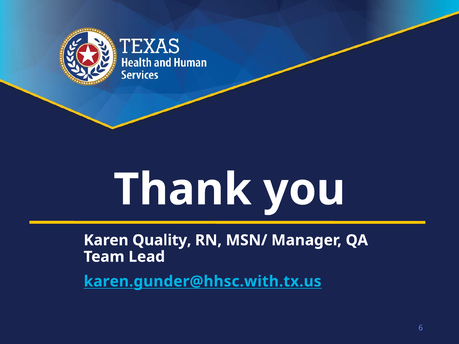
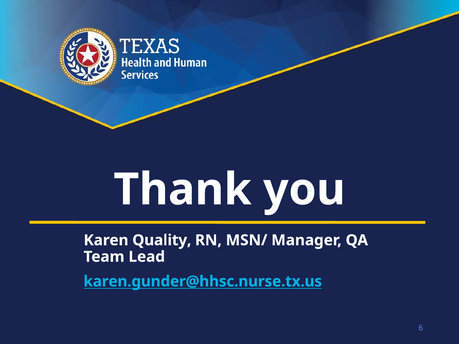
karen.gunder@hhsc.with.tx.us: karen.gunder@hhsc.with.tx.us -> karen.gunder@hhsc.nurse.tx.us
